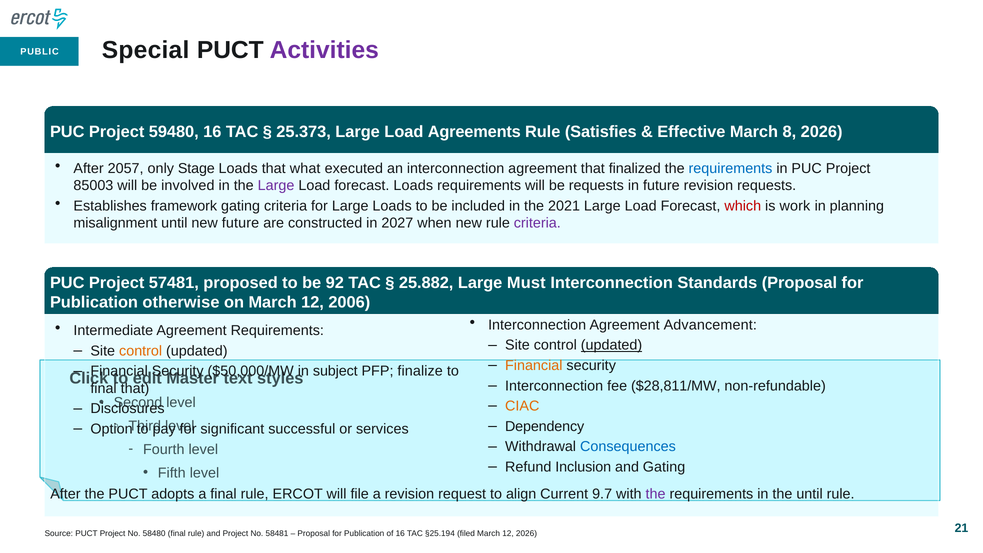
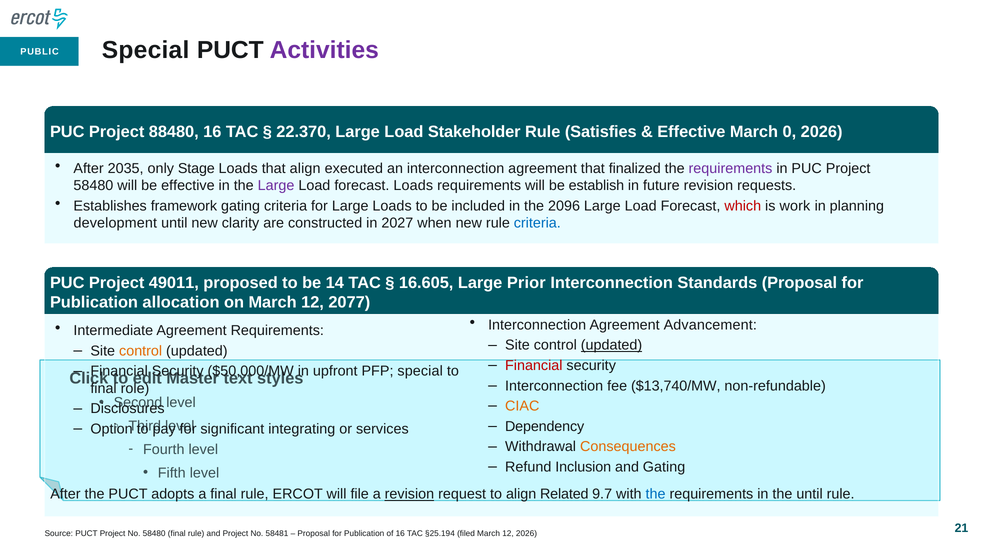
59480: 59480 -> 88480
25.373: 25.373 -> 22.370
Agreements: Agreements -> Stakeholder
8: 8 -> 0
2057: 2057 -> 2035
that what: what -> align
requirements at (730, 168) colour: blue -> purple
85003 at (93, 186): 85003 -> 58480
be involved: involved -> effective
be requests: requests -> establish
2021: 2021 -> 2096
misalignment: misalignment -> development
new future: future -> clarity
criteria at (537, 223) colour: purple -> blue
57481: 57481 -> 49011
92: 92 -> 14
25.882: 25.882 -> 16.605
Must: Must -> Prior
otherwise: otherwise -> allocation
2006: 2006 -> 2077
Financial at (534, 365) colour: orange -> red
subject: subject -> upfront
PFP finalize: finalize -> special
$28,811/MW: $28,811/MW -> $13,740/MW
final that: that -> role
successful: successful -> integrating
Consequences colour: blue -> orange
revision at (409, 494) underline: none -> present
Current: Current -> Related
the at (656, 494) colour: purple -> blue
